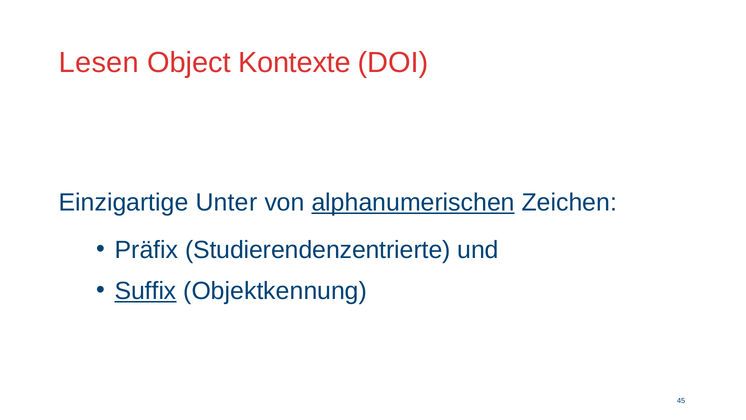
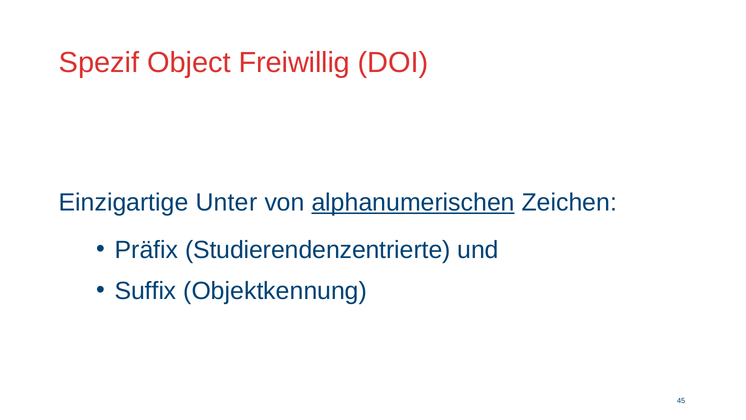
Lesen: Lesen -> Spezif
Kontexte: Kontexte -> Freiwillig
Suffix underline: present -> none
